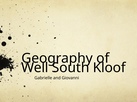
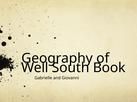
Kloof: Kloof -> Book
